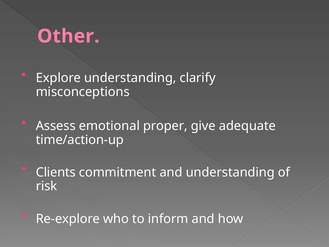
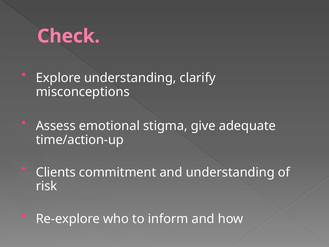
Other: Other -> Check
proper: proper -> stigma
